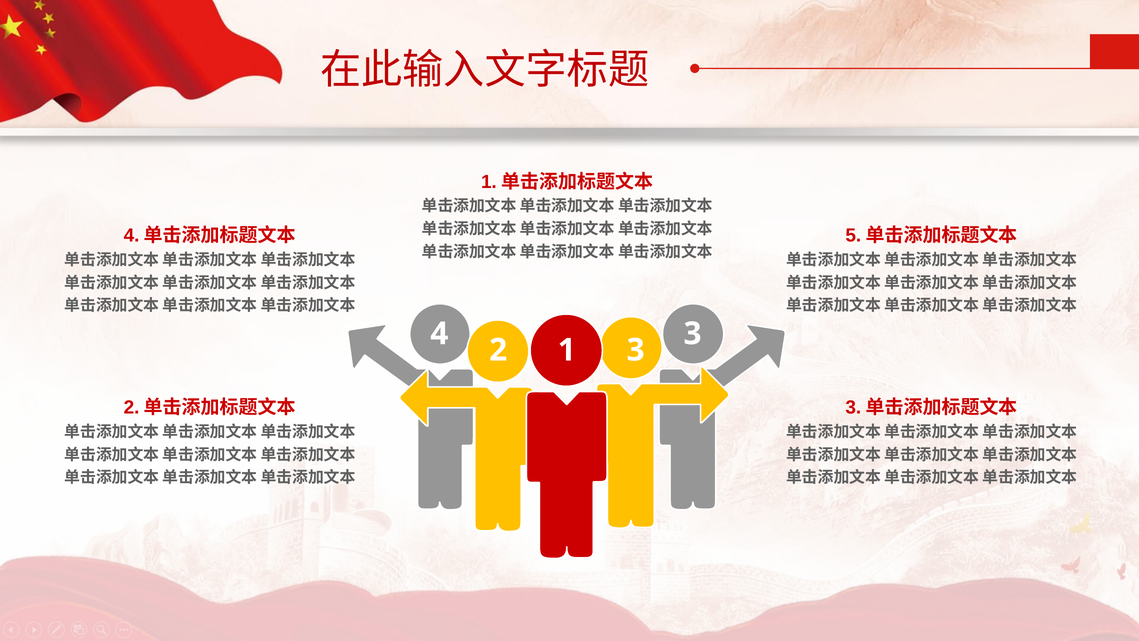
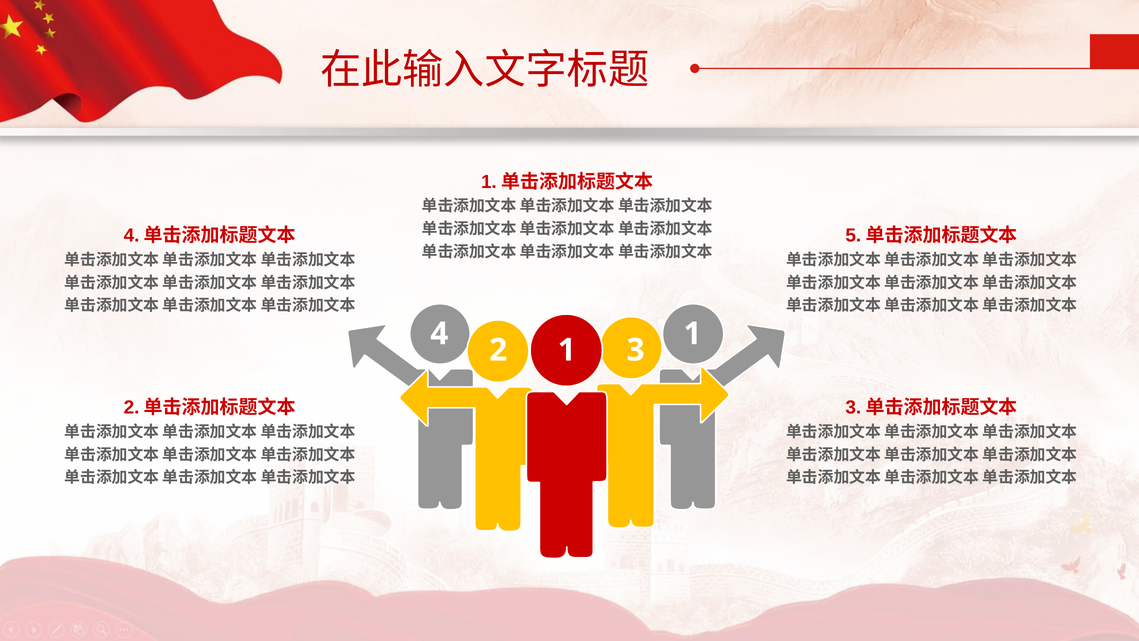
4 3: 3 -> 1
